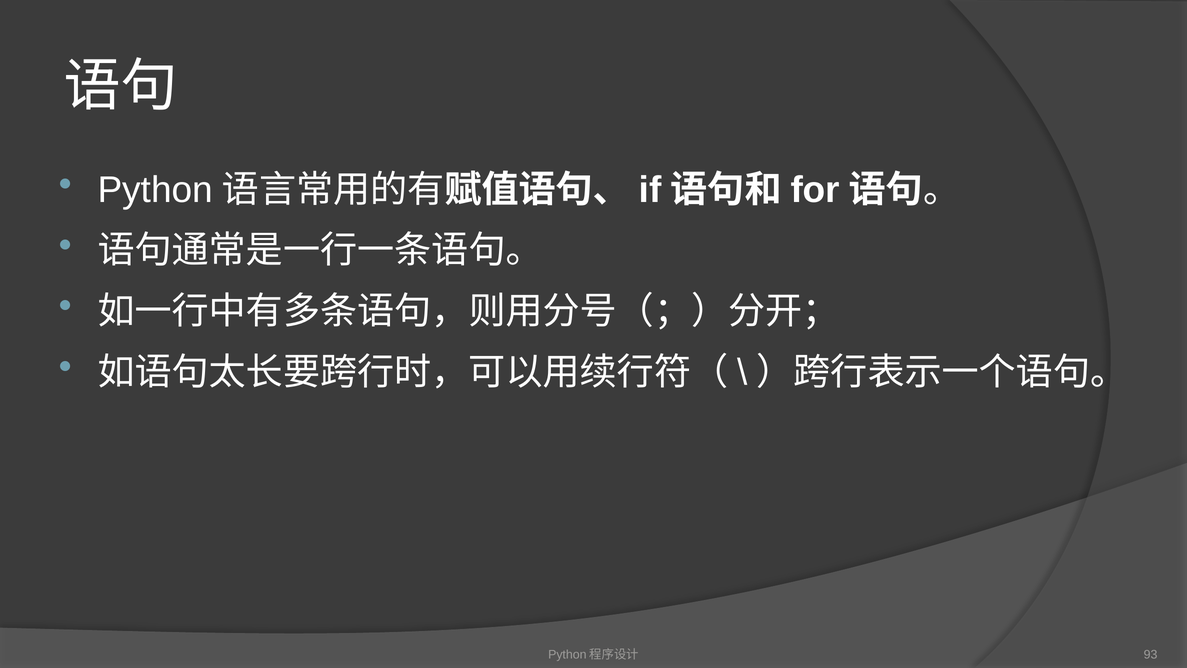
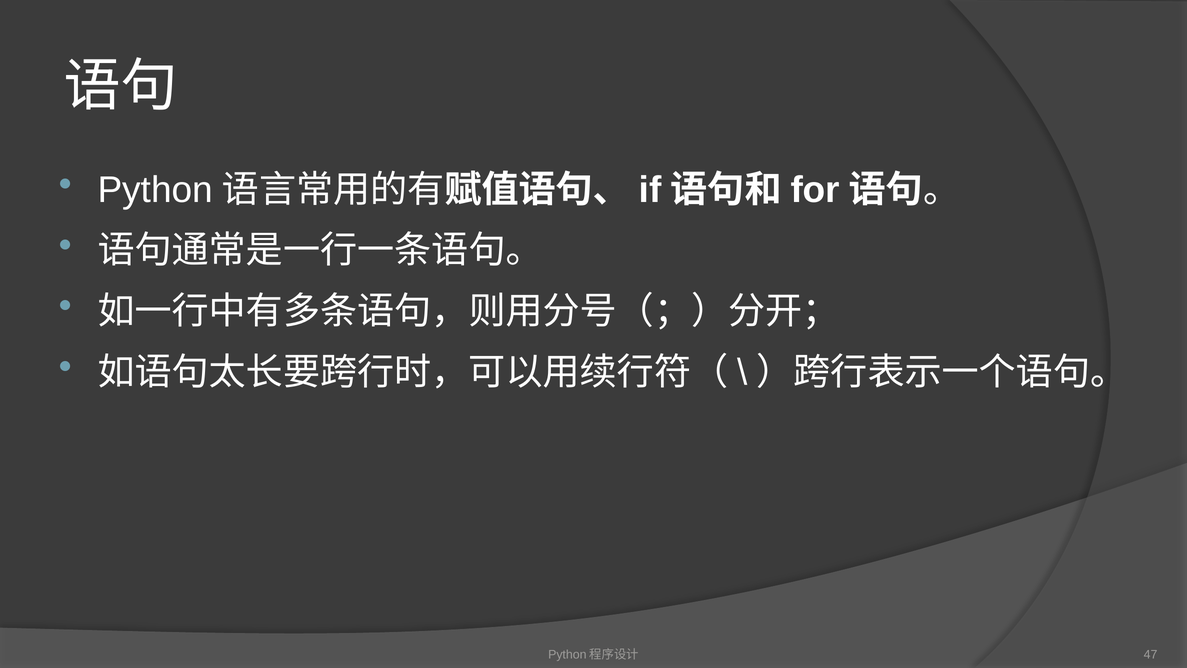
93: 93 -> 47
